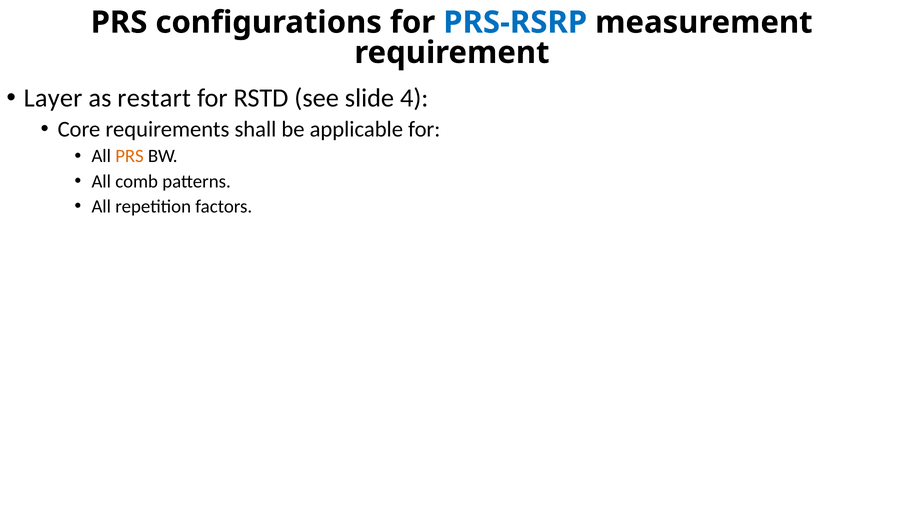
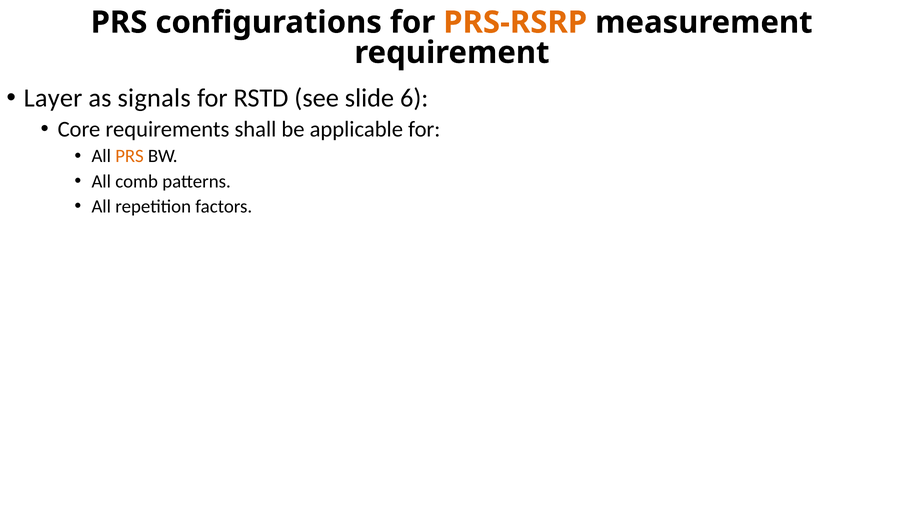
PRS-RSRP colour: blue -> orange
restart: restart -> signals
4: 4 -> 6
